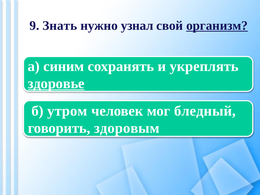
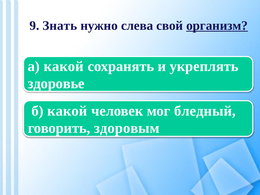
узнал: узнал -> слева
а синим: синим -> какой
здоровье underline: present -> none
б утром: утром -> какой
